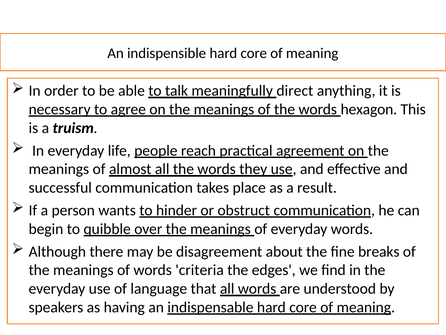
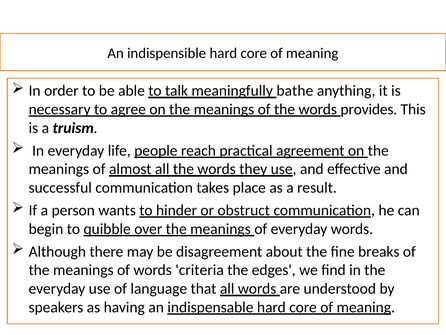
direct: direct -> bathe
hexagon: hexagon -> provides
